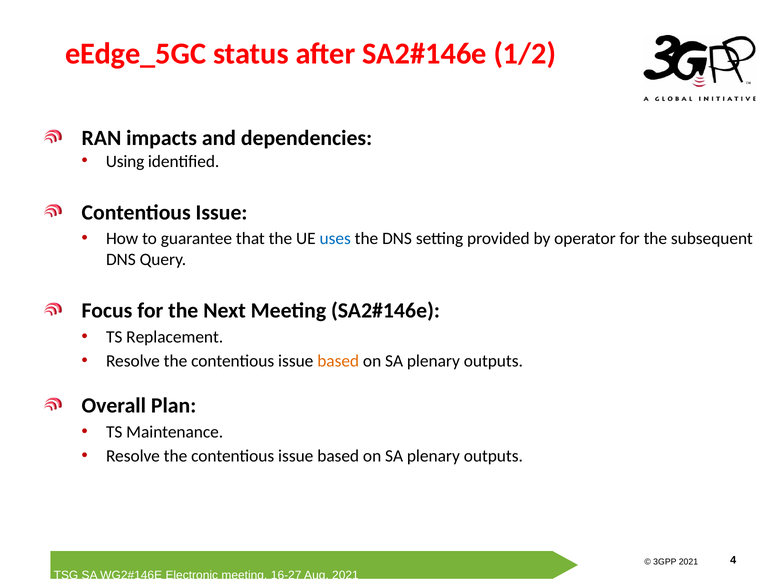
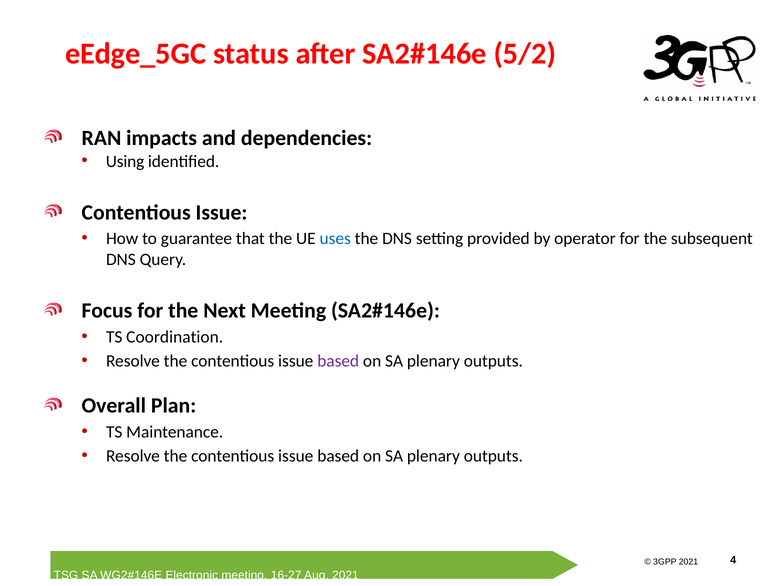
1/2: 1/2 -> 5/2
Replacement: Replacement -> Coordination
based at (338, 361) colour: orange -> purple
